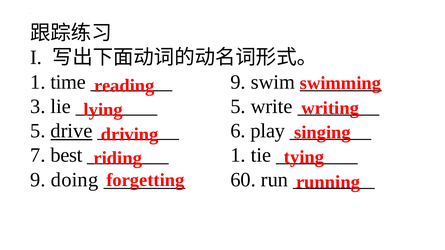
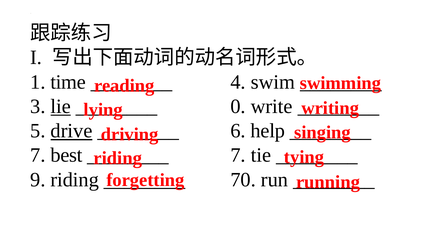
9 at (238, 82): 9 -> 4
lie underline: none -> present
5 at (238, 107): 5 -> 0
play: play -> help
1 at (238, 155): 1 -> 7
9 doing: doing -> riding
60: 60 -> 70
